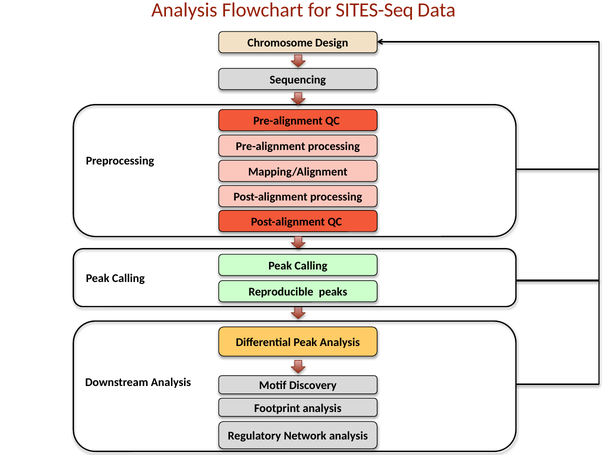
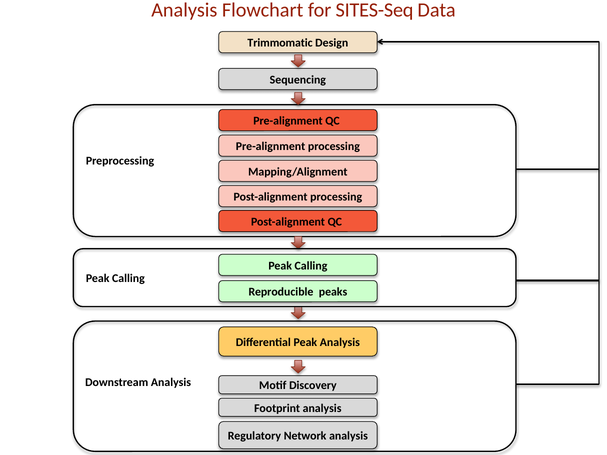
Chromosome: Chromosome -> Trimmomatic
